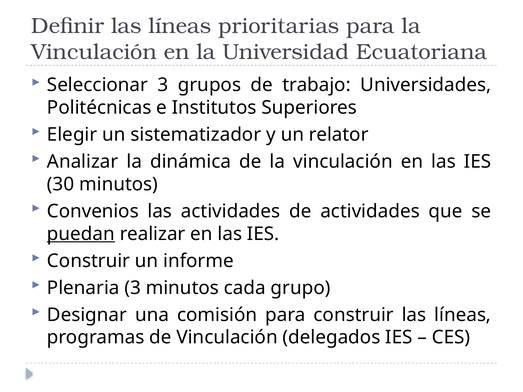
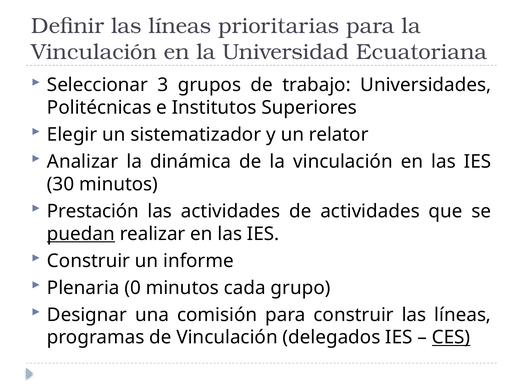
Convenios: Convenios -> Prestación
Plenaria 3: 3 -> 0
CES underline: none -> present
